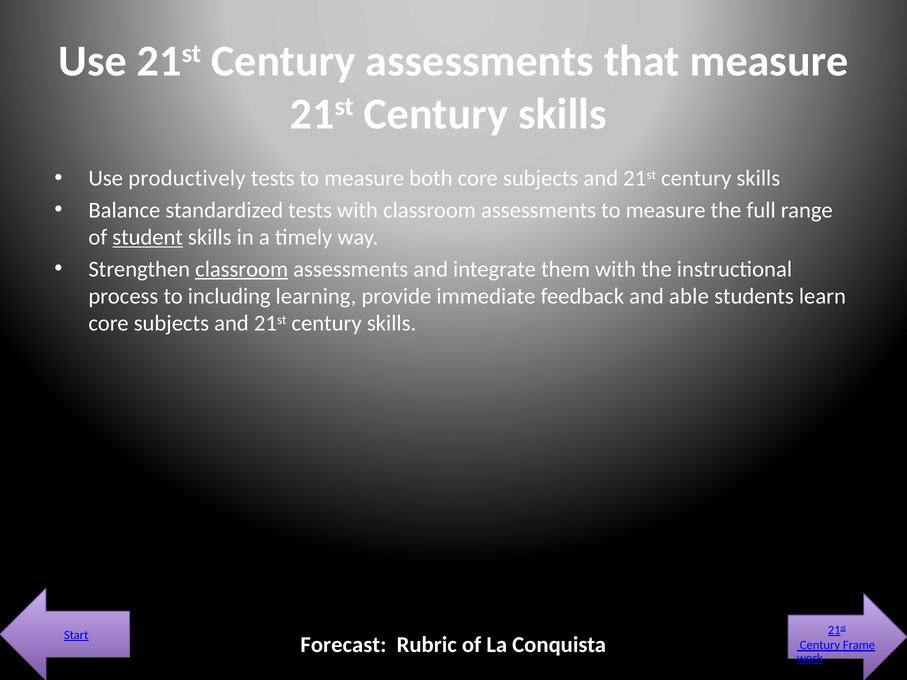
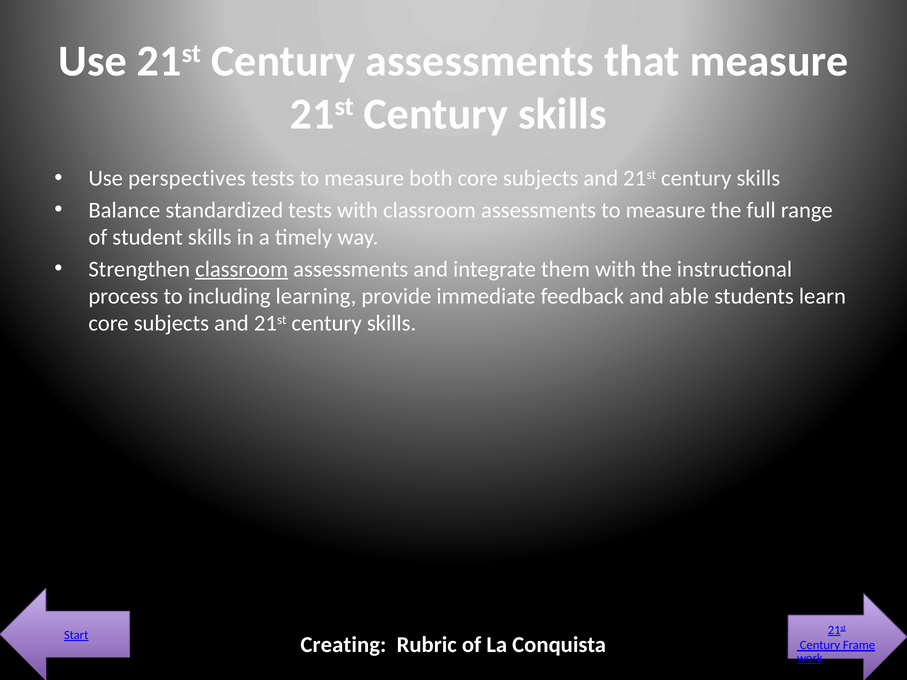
productively: productively -> perspectives
student underline: present -> none
Forecast: Forecast -> Creating
